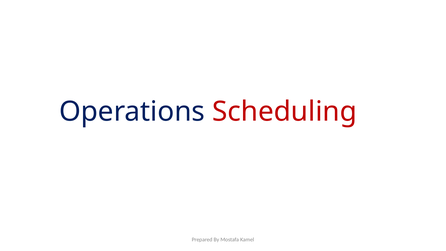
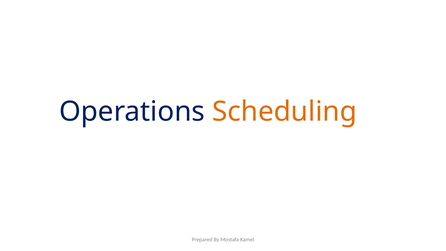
Scheduling colour: red -> orange
